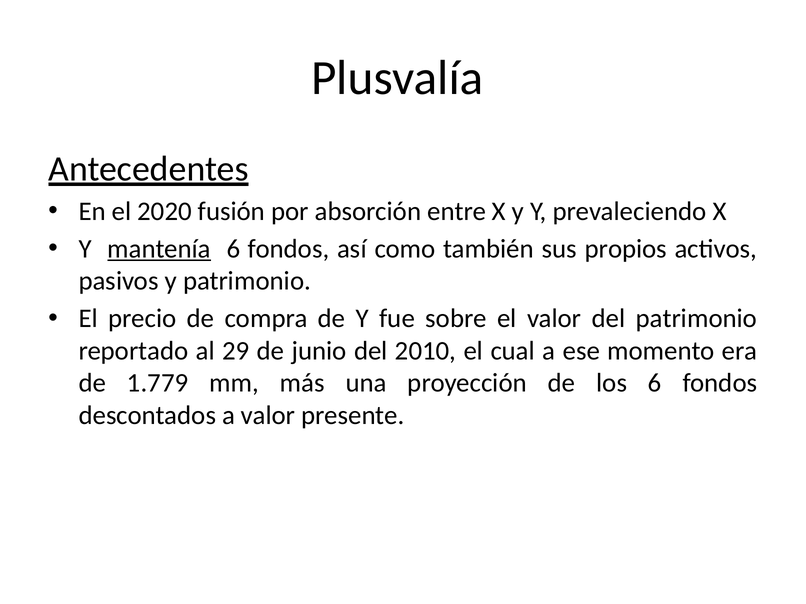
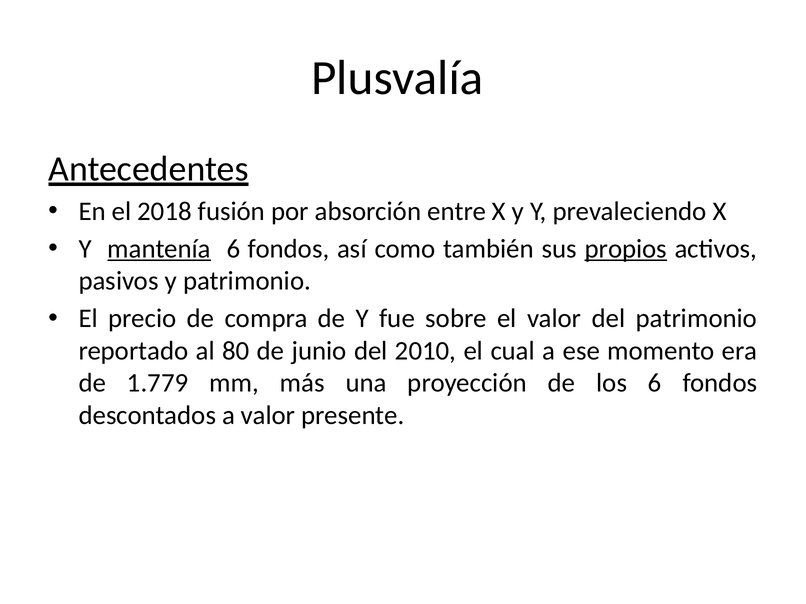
2020: 2020 -> 2018
propios underline: none -> present
29: 29 -> 80
